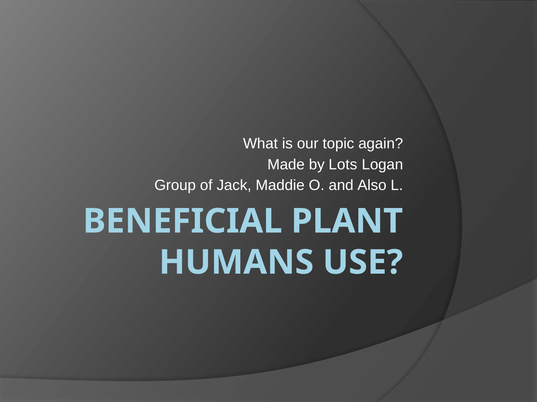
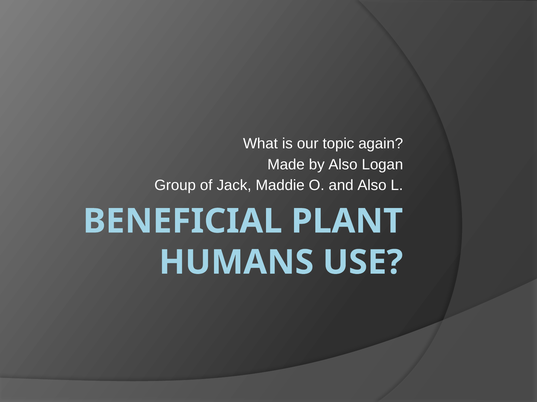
by Lots: Lots -> Also
